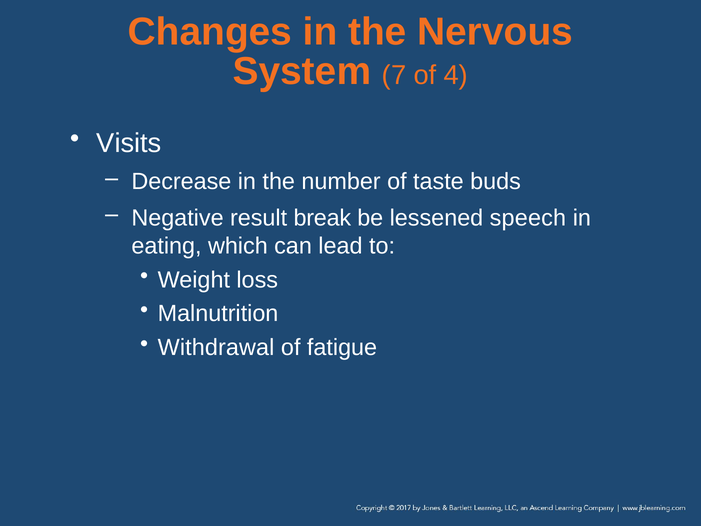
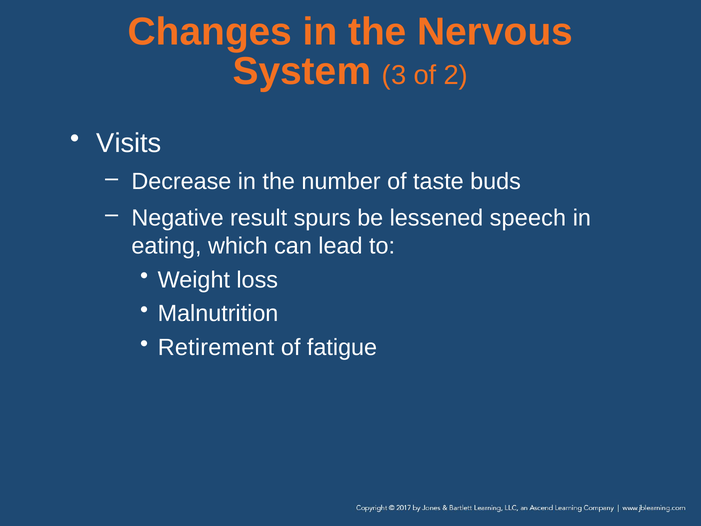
7: 7 -> 3
4: 4 -> 2
break: break -> spurs
Withdrawal: Withdrawal -> Retirement
